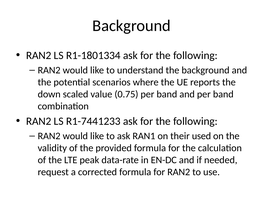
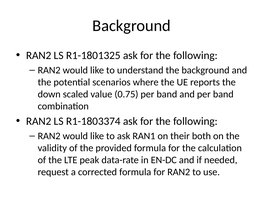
R1-1801334: R1-1801334 -> R1-1801325
R1-7441233: R1-7441233 -> R1-1803374
used: used -> both
